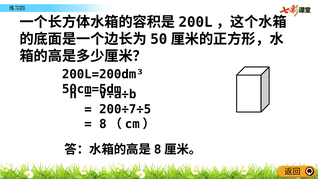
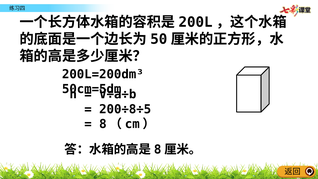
200÷7÷5: 200÷7÷5 -> 200÷8÷5
